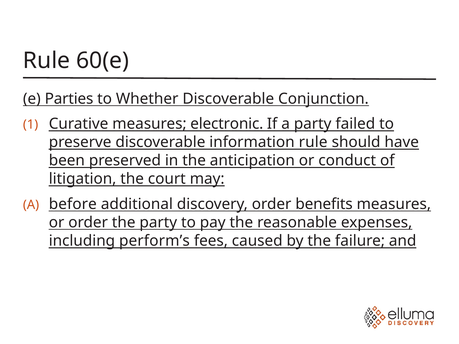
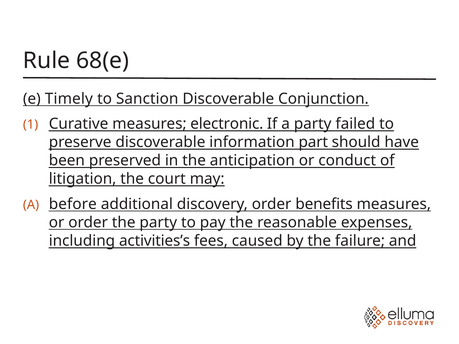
60(e: 60(e -> 68(e
Parties: Parties -> Timely
Whether: Whether -> Sanction
information rule: rule -> part
perform’s: perform’s -> activities’s
